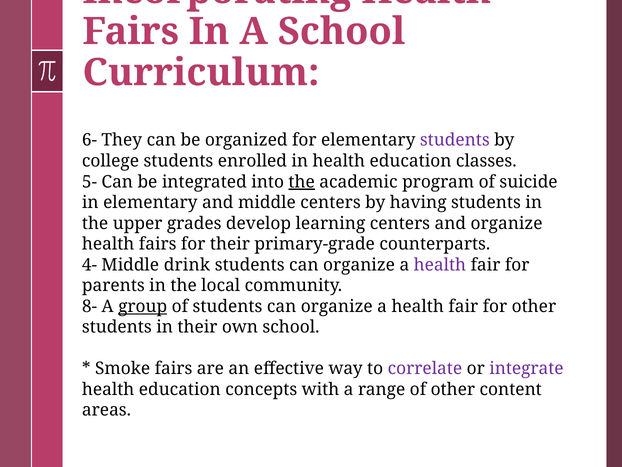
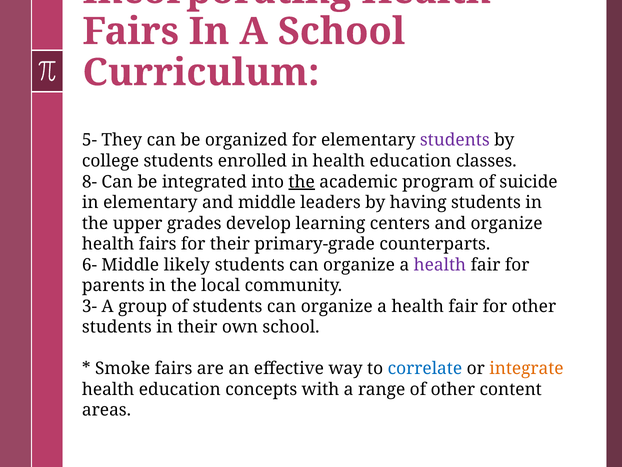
6-: 6- -> 5-
5-: 5- -> 8-
middle centers: centers -> leaders
4-: 4- -> 6-
drink: drink -> likely
8-: 8- -> 3-
group underline: present -> none
correlate colour: purple -> blue
integrate colour: purple -> orange
